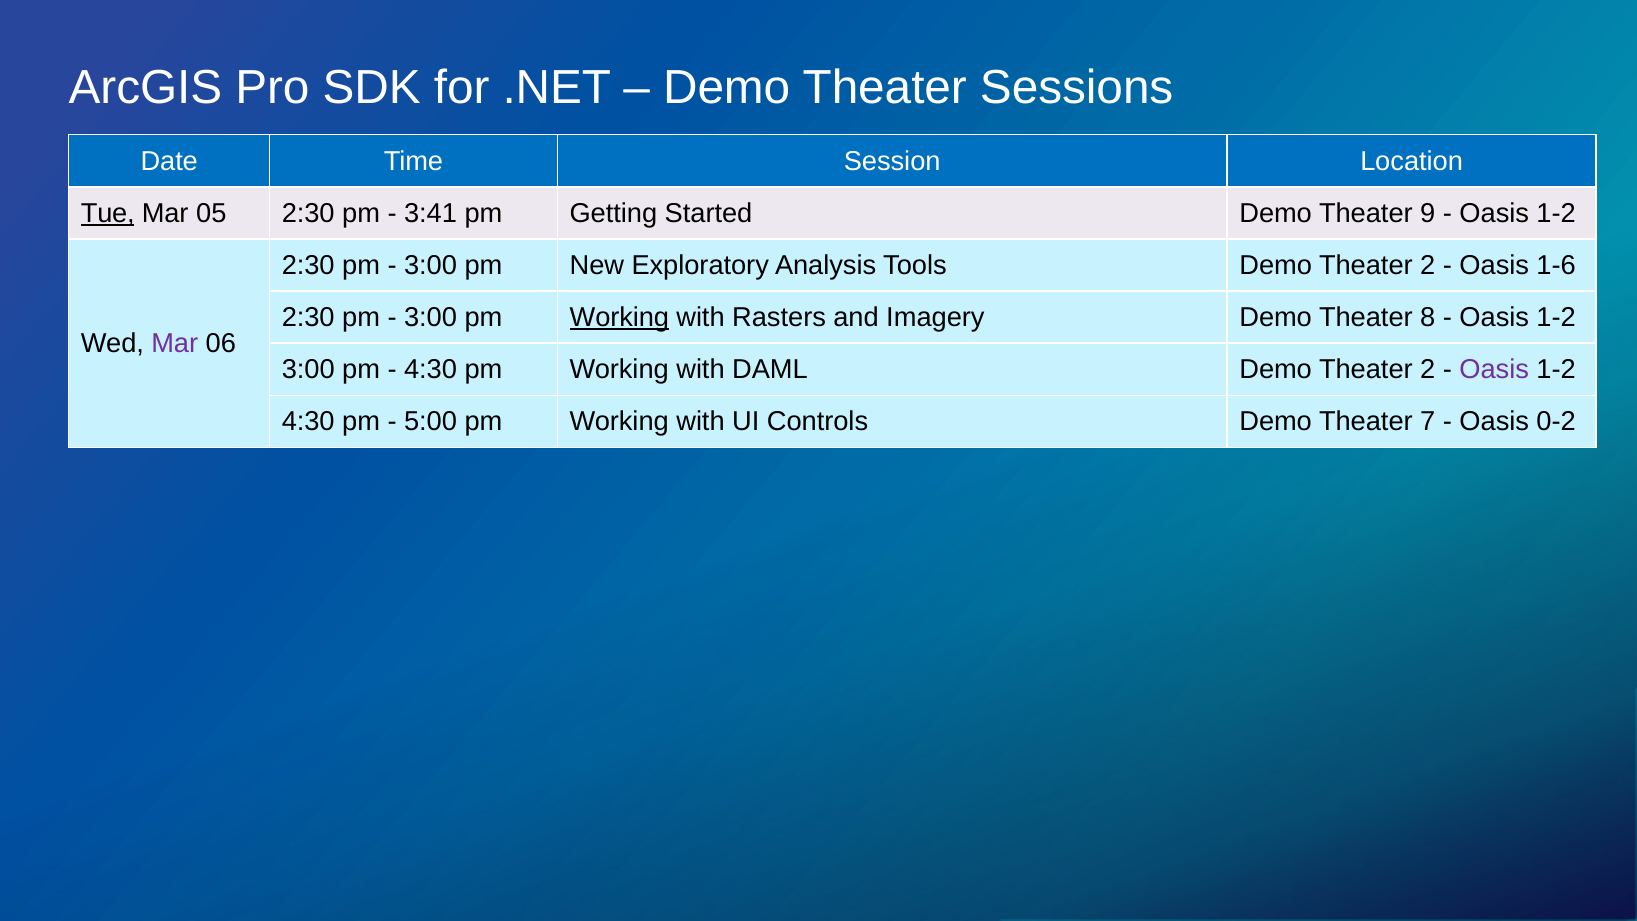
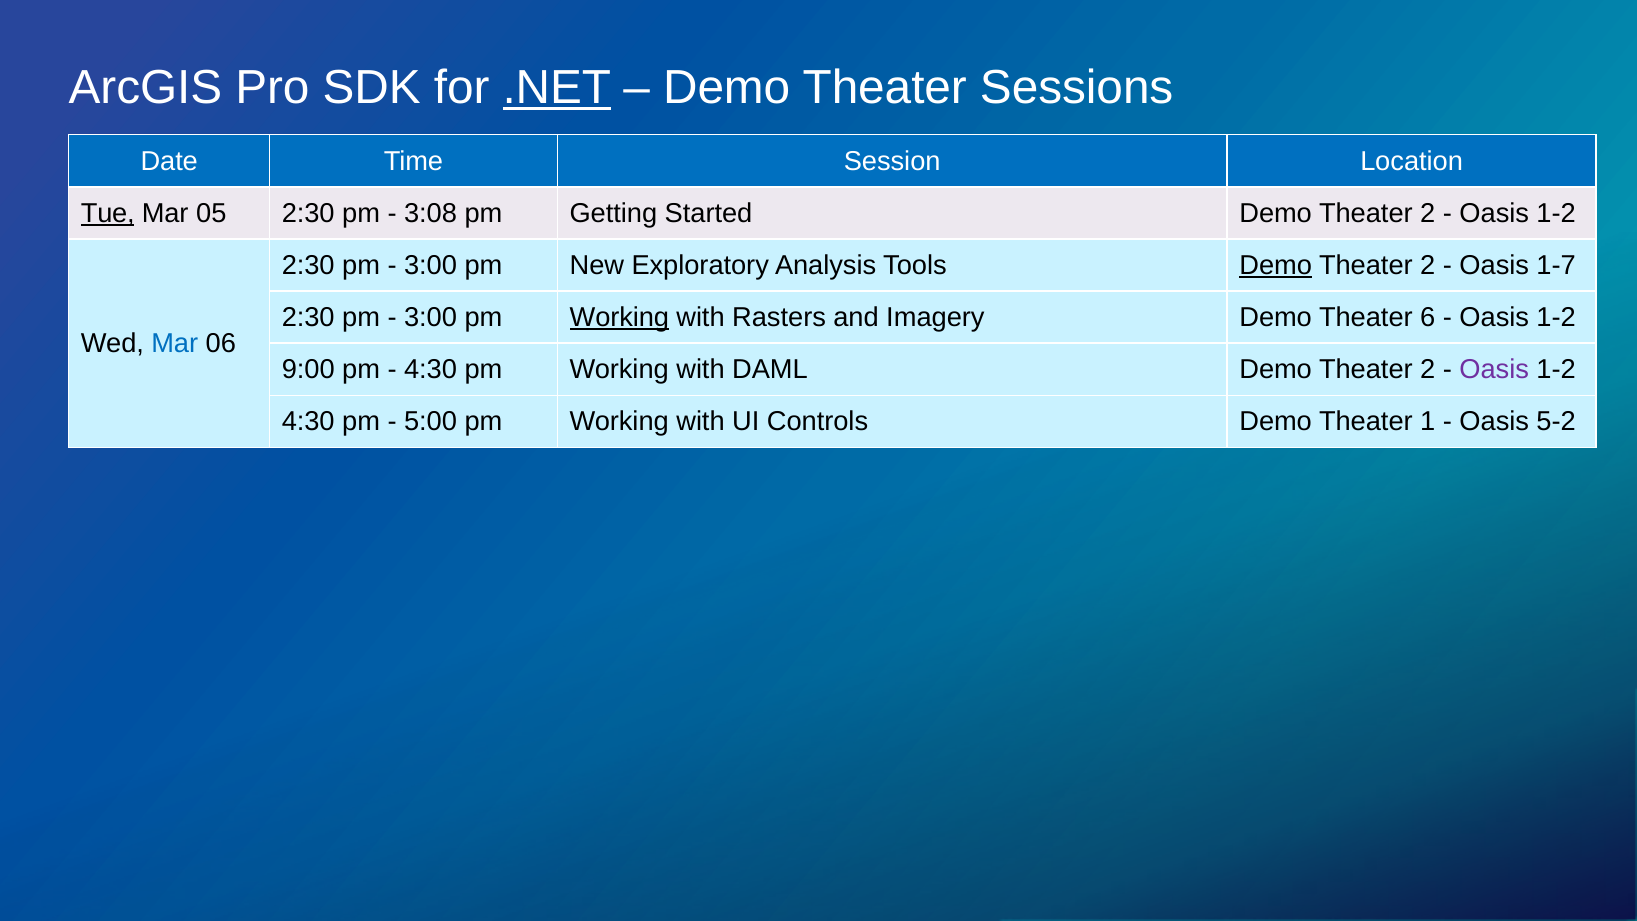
.NET underline: none -> present
3:41: 3:41 -> 3:08
Started Demo Theater 9: 9 -> 2
Demo at (1276, 265) underline: none -> present
1-6: 1-6 -> 1-7
8: 8 -> 6
Mar at (175, 343) colour: purple -> blue
3:00 at (308, 370): 3:00 -> 9:00
7: 7 -> 1
0-2: 0-2 -> 5-2
